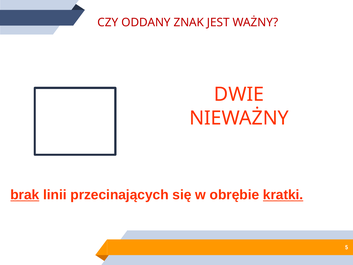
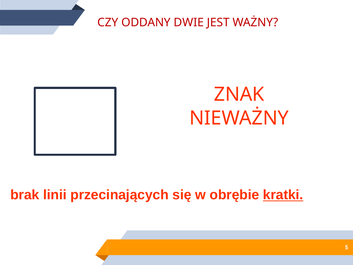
ZNAK: ZNAK -> DWIE
DWIE: DWIE -> ZNAK
brak underline: present -> none
